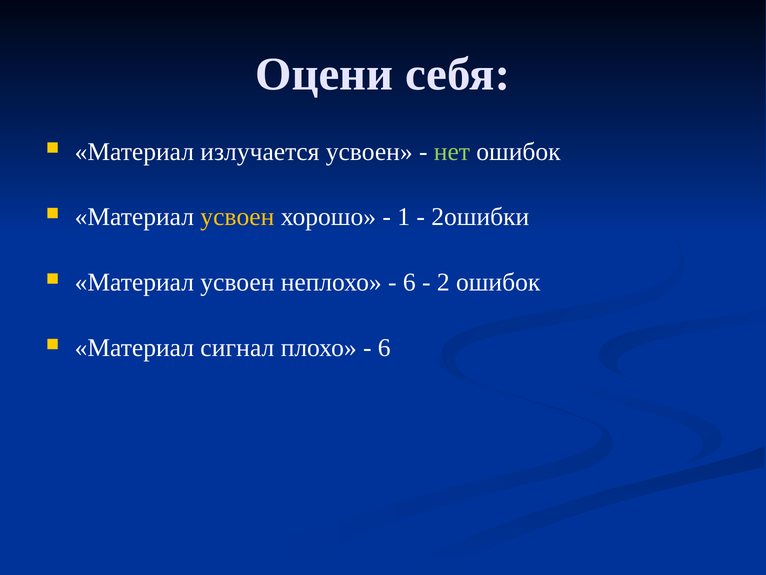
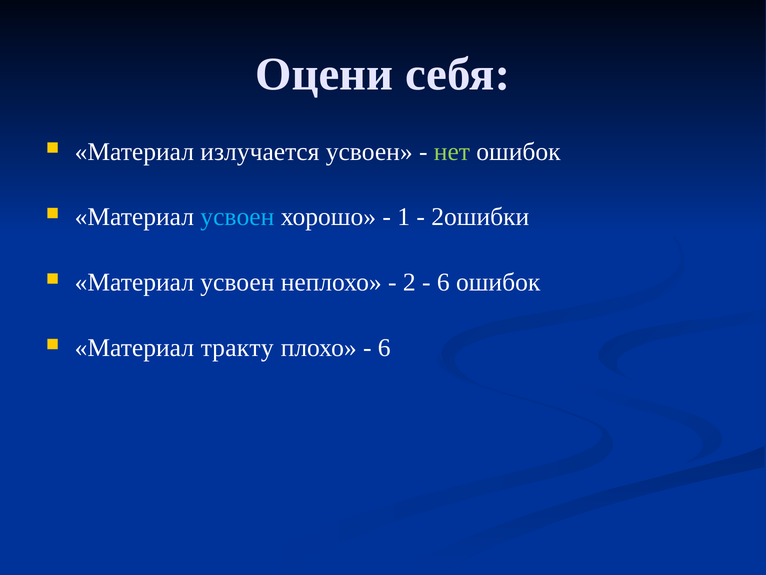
усвоен at (237, 217) colour: yellow -> light blue
6 at (409, 282): 6 -> 2
2 at (443, 282): 2 -> 6
сигнал: сигнал -> тракту
